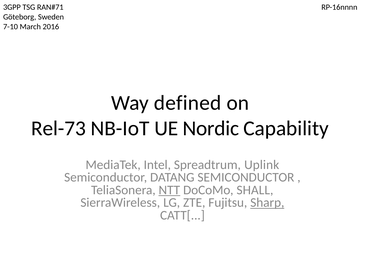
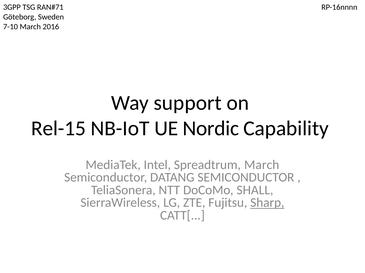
defined: defined -> support
Rel-73: Rel-73 -> Rel-15
Spreadtrum Uplink: Uplink -> March
NTT underline: present -> none
